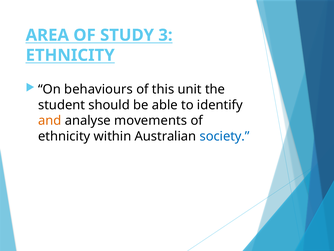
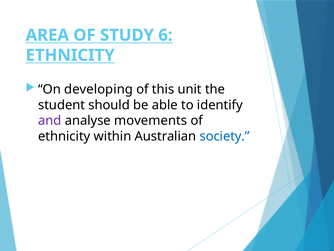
3: 3 -> 6
behaviours: behaviours -> developing
and colour: orange -> purple
